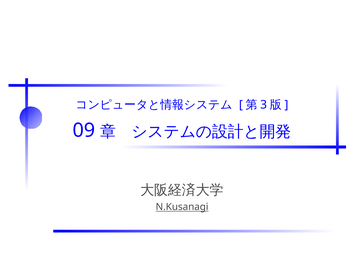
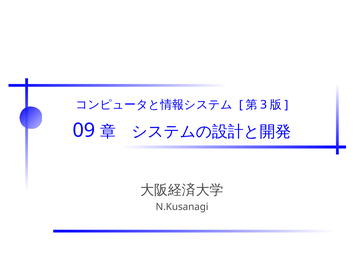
N.Kusanagi underline: present -> none
